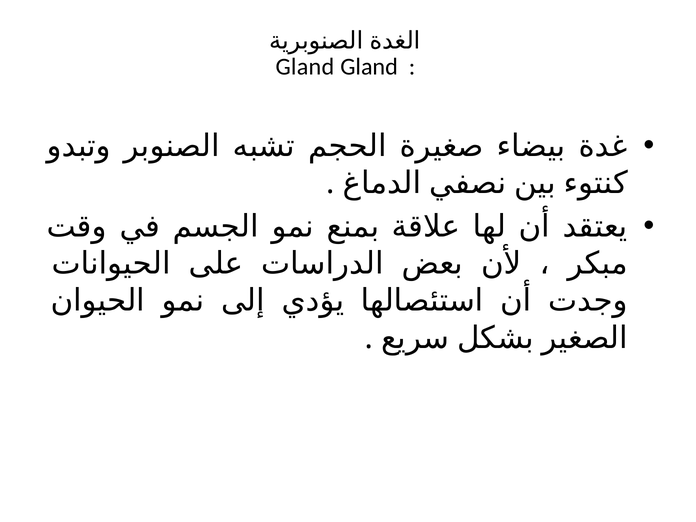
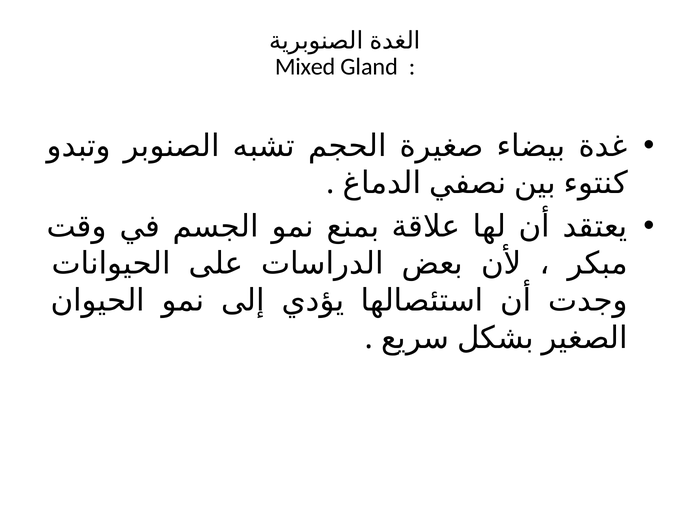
Gland at (305, 67): Gland -> Mixed
